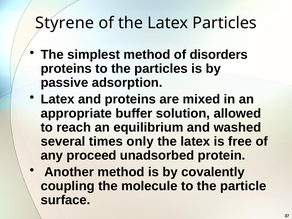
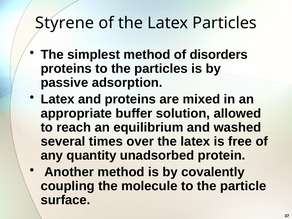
only: only -> over
proceed: proceed -> quantity
